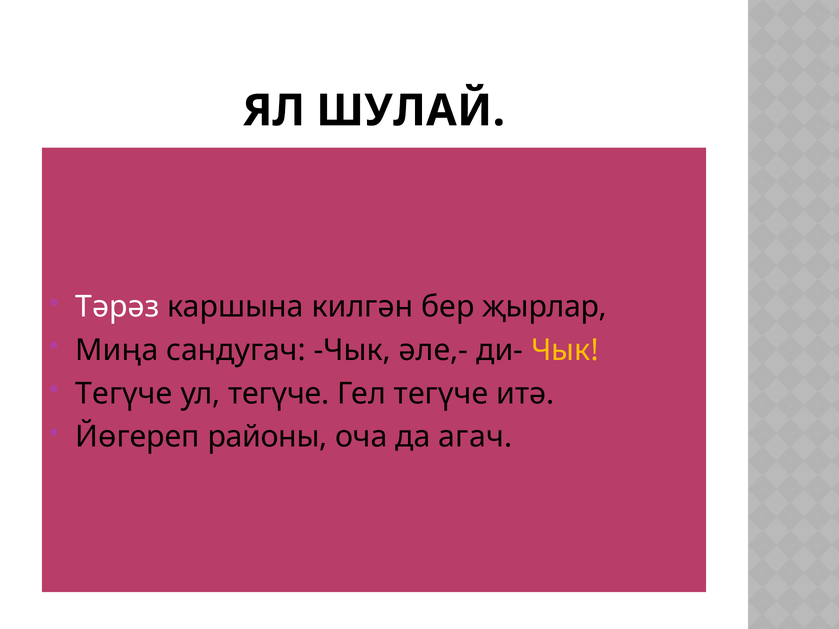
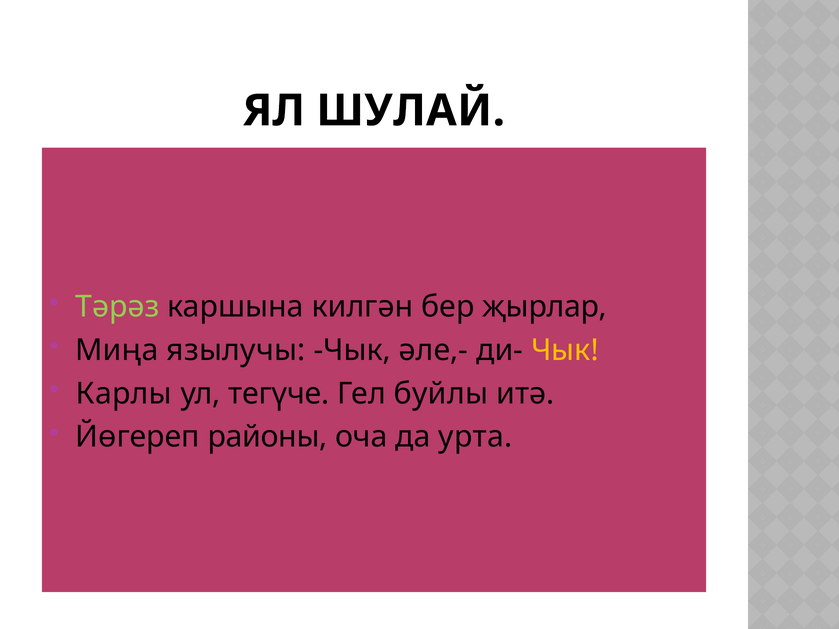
Тәрәз colour: white -> light green
сандугач: сандугач -> язылучы
Тегүче at (124, 394): Тегүче -> Карлы
Гел тегүче: тегүче -> буйлы
агач: агач -> урта
